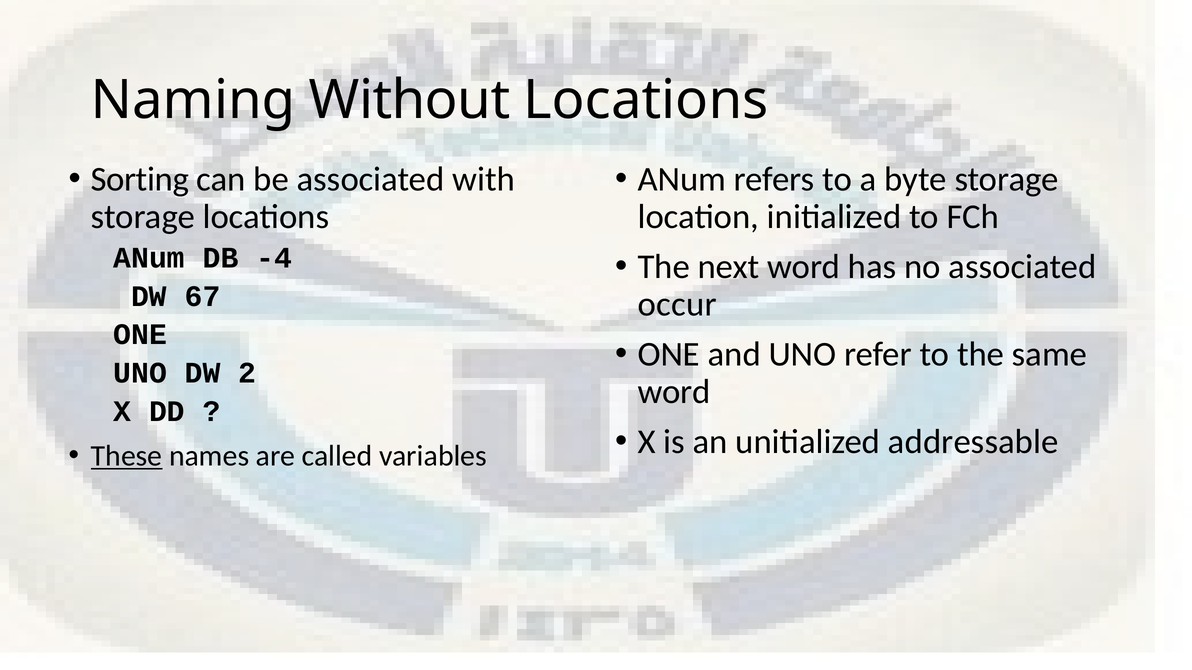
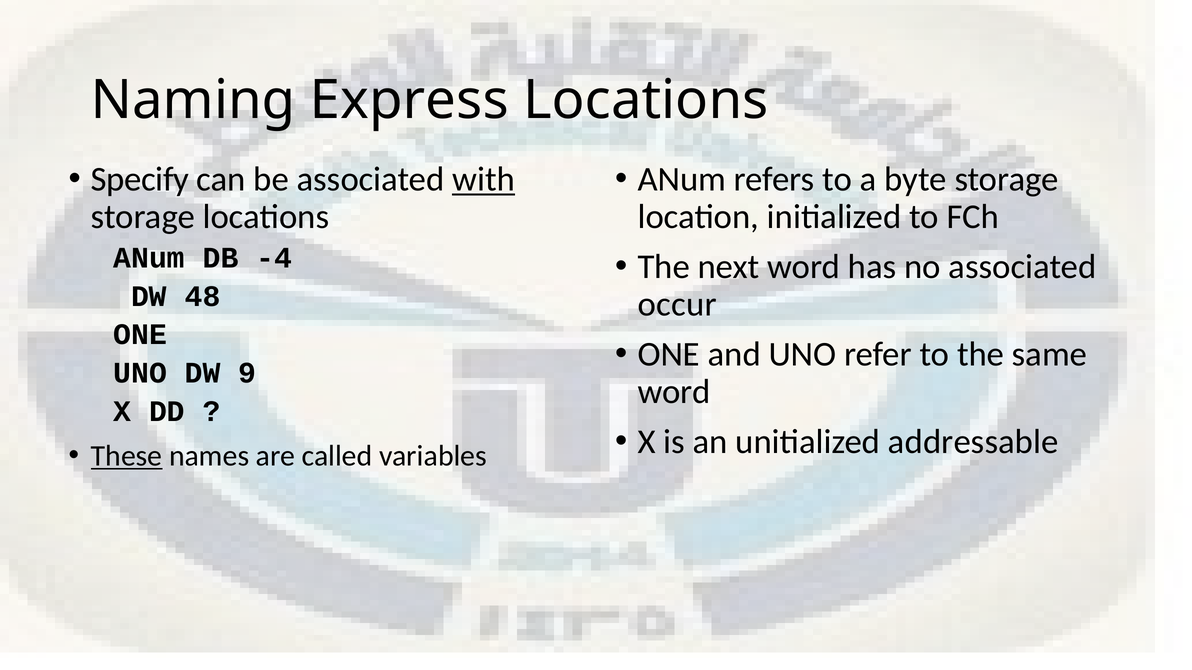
Without: Without -> Express
Sorting: Sorting -> Specify
with underline: none -> present
67: 67 -> 48
2: 2 -> 9
